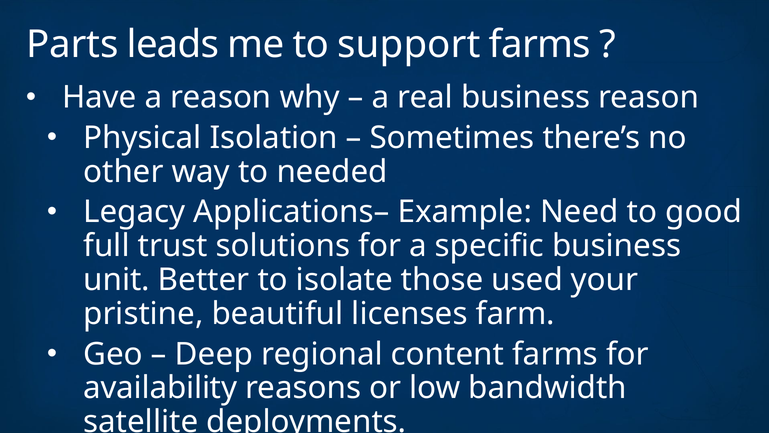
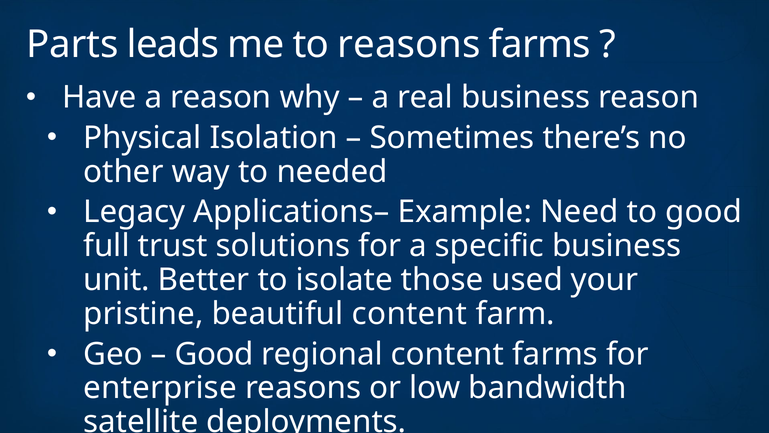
to support: support -> reasons
beautiful licenses: licenses -> content
Deep at (214, 354): Deep -> Good
availability: availability -> enterprise
